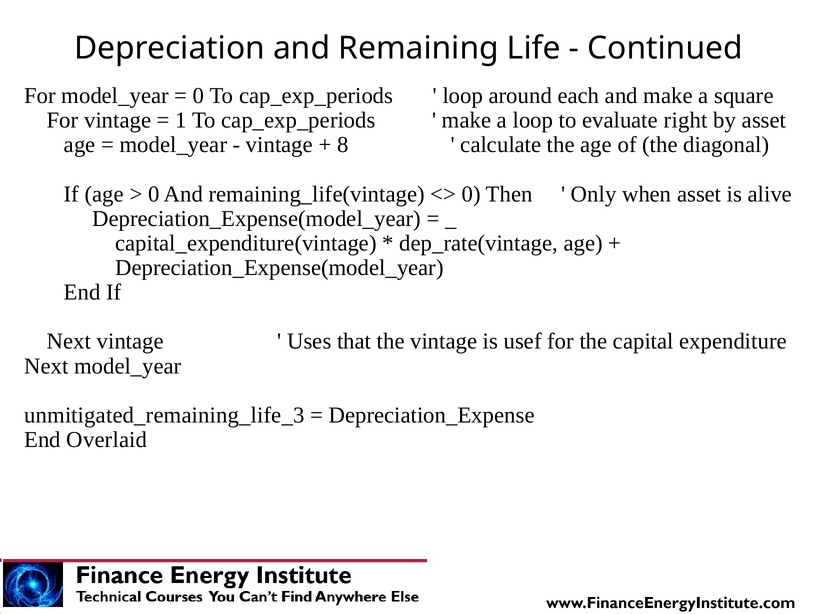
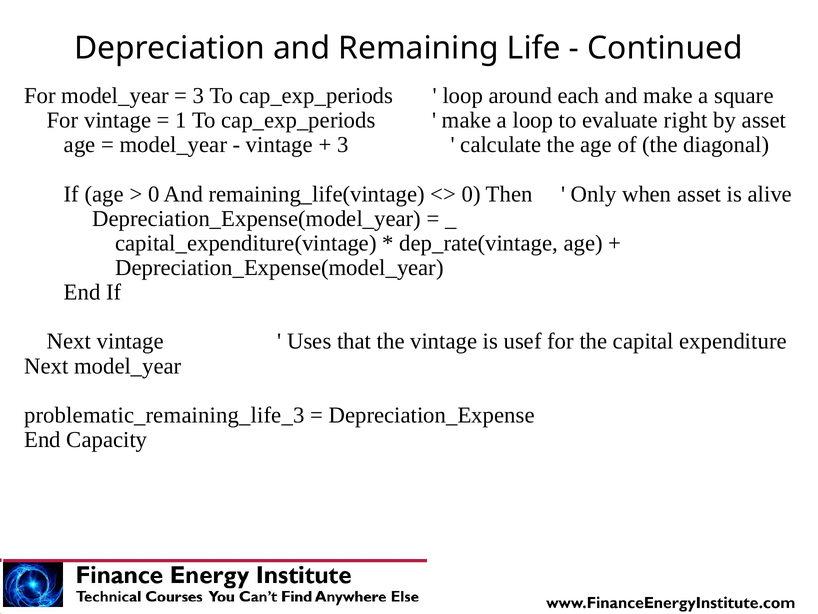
0 at (199, 96): 0 -> 3
8 at (343, 145): 8 -> 3
unmitigated_remaining_life_3: unmitigated_remaining_life_3 -> problematic_remaining_life_3
Overlaid: Overlaid -> Capacity
